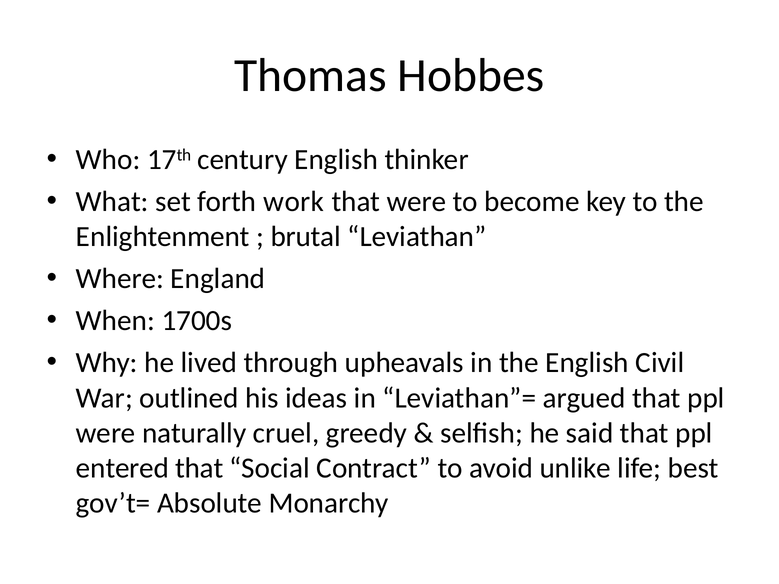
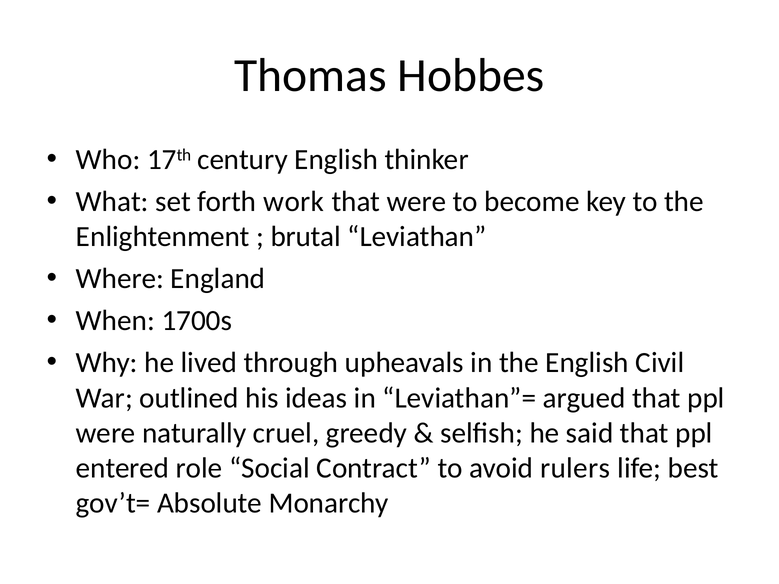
entered that: that -> role
unlike: unlike -> rulers
